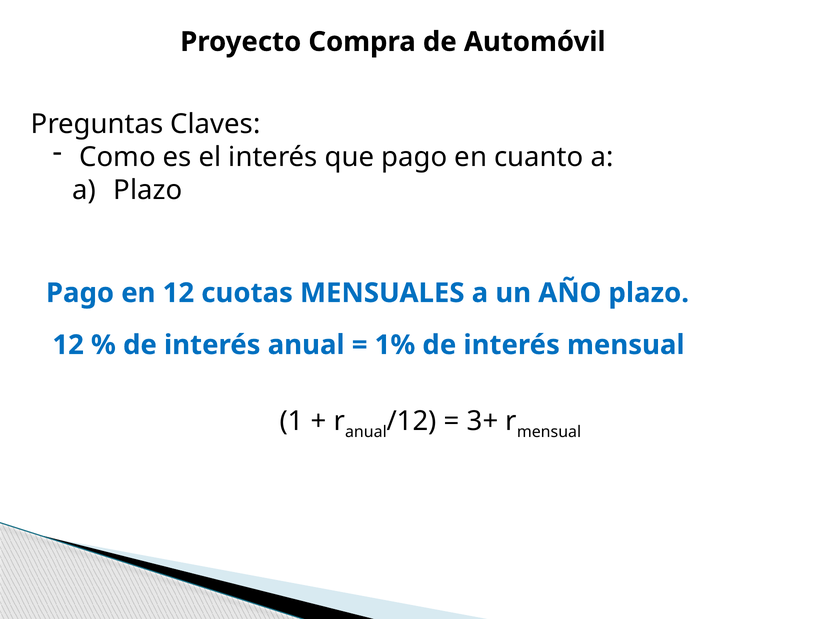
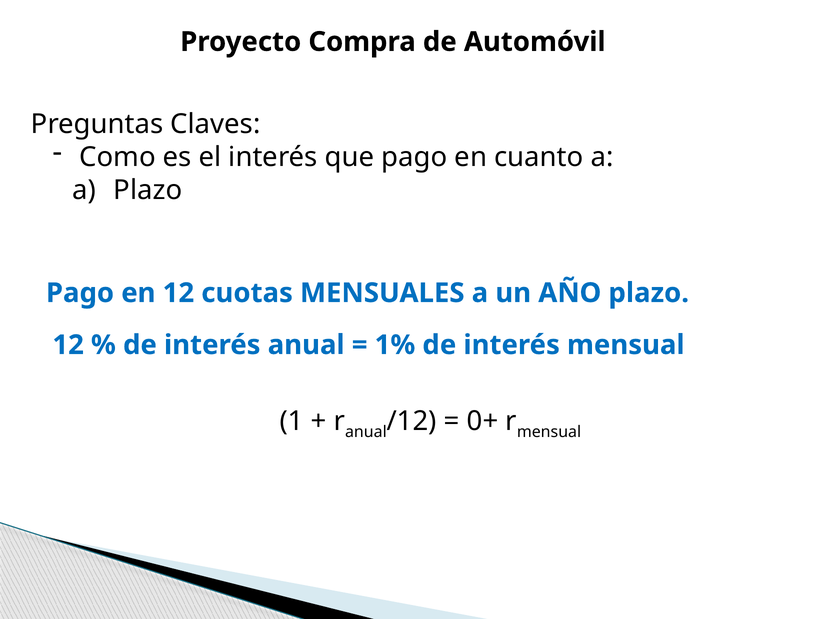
3+: 3+ -> 0+
